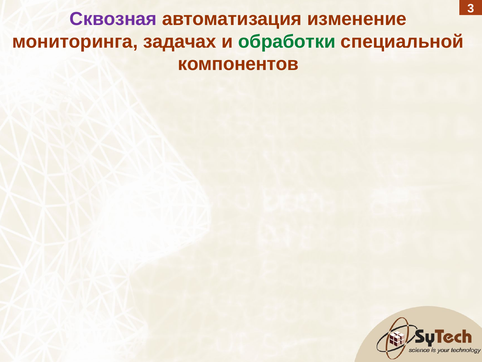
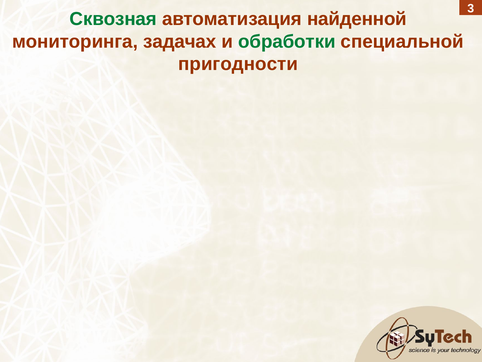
Сквозная colour: purple -> green
изменение: изменение -> найденной
компонентов: компонентов -> пригодности
